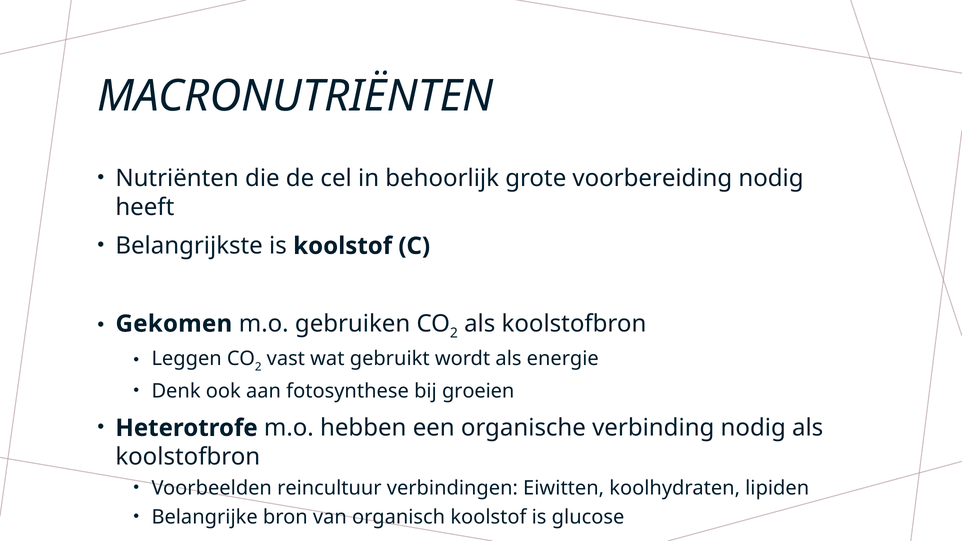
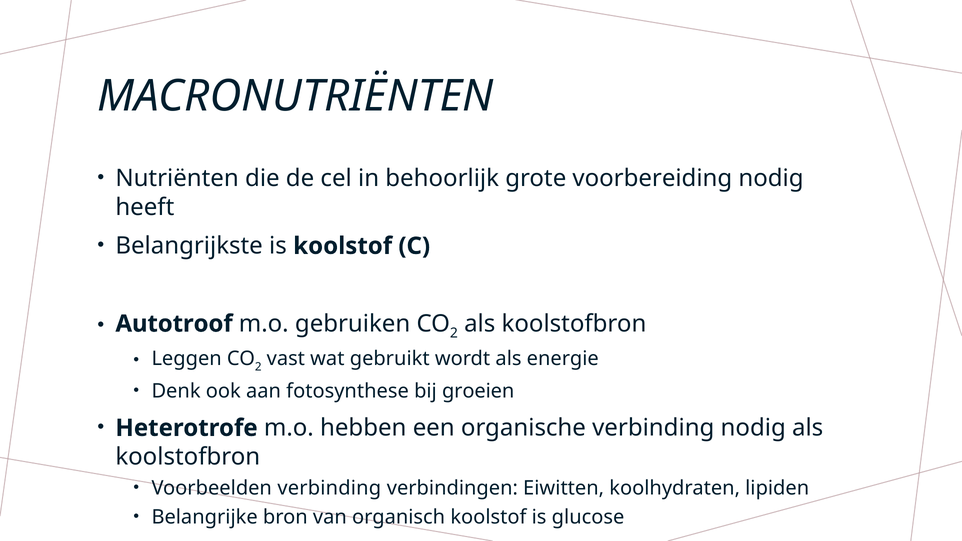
Gekomen: Gekomen -> Autotroof
Voorbeelden reincultuur: reincultuur -> verbinding
